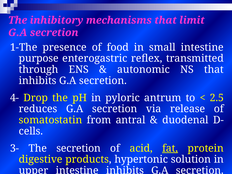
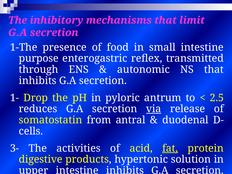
4-: 4- -> 1-
via underline: none -> present
The secretion: secretion -> activities
